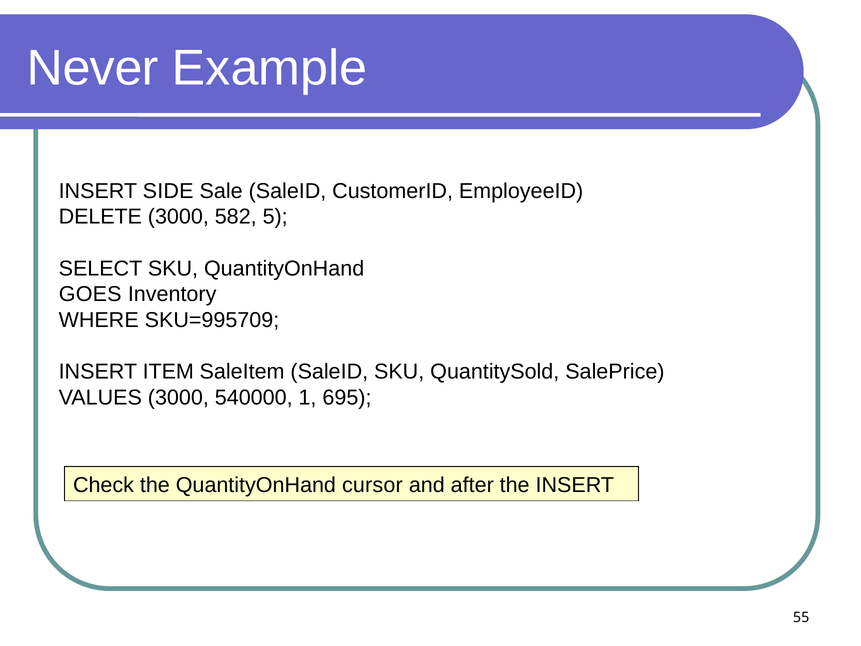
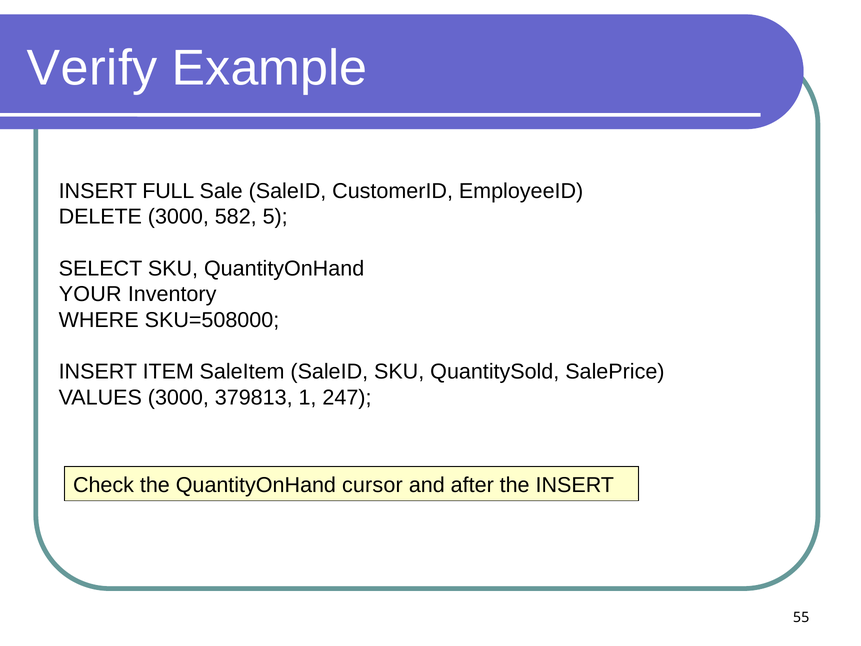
Never: Never -> Verify
SIDE: SIDE -> FULL
GOES: GOES -> YOUR
SKU=995709: SKU=995709 -> SKU=508000
540000: 540000 -> 379813
695: 695 -> 247
